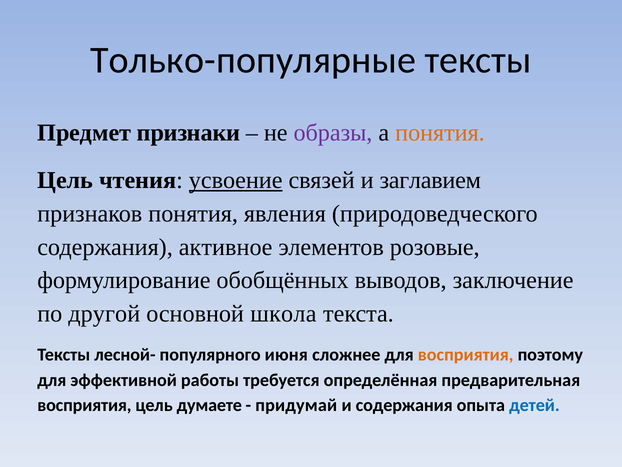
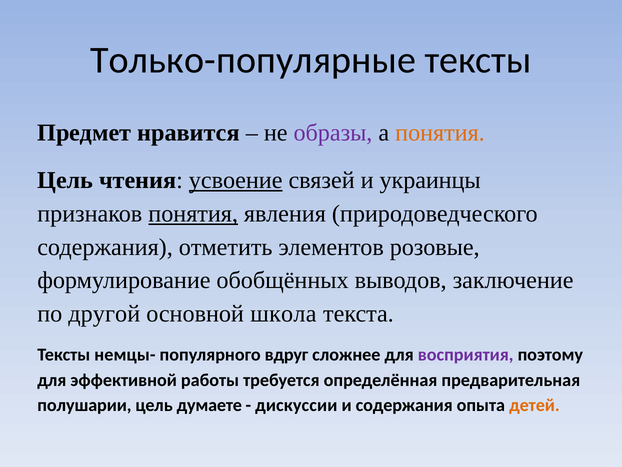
признаки: признаки -> нравится
заглавием: заглавием -> украинцы
понятия at (193, 213) underline: none -> present
активное: активное -> отметить
лесной-: лесной- -> немцы-
июня: июня -> вдруг
восприятия at (466, 355) colour: orange -> purple
восприятия at (84, 405): восприятия -> полушарии
придумай: придумай -> дискуссии
детей colour: blue -> orange
